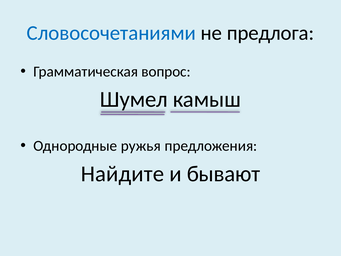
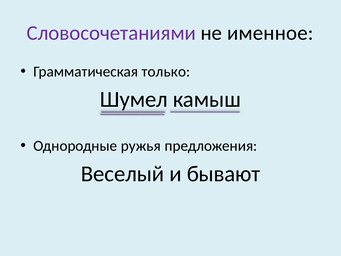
Словосочетаниями colour: blue -> purple
предлога: предлога -> именное
вопрос: вопрос -> только
Найдите: Найдите -> Веселый
